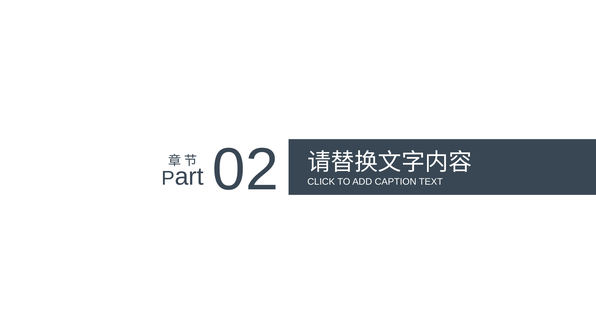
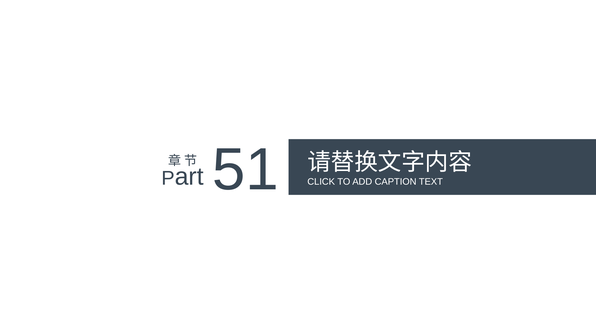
02: 02 -> 51
